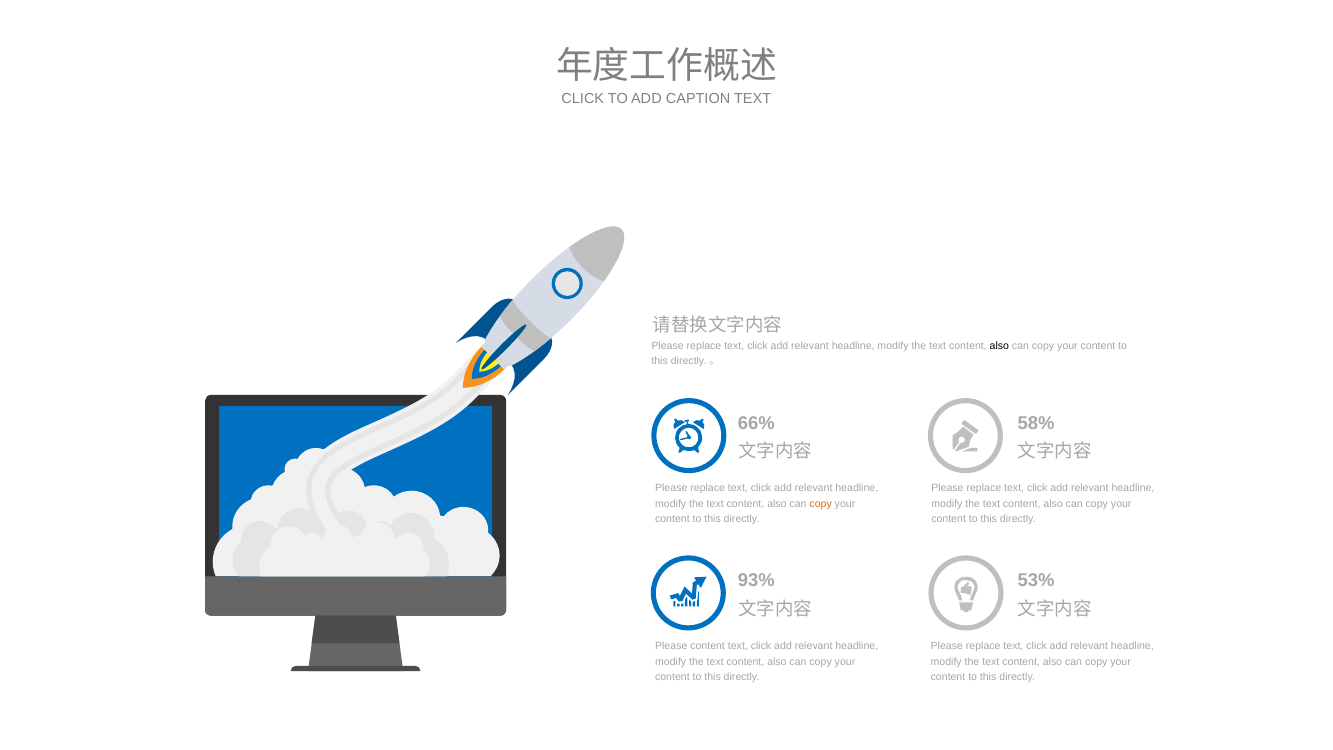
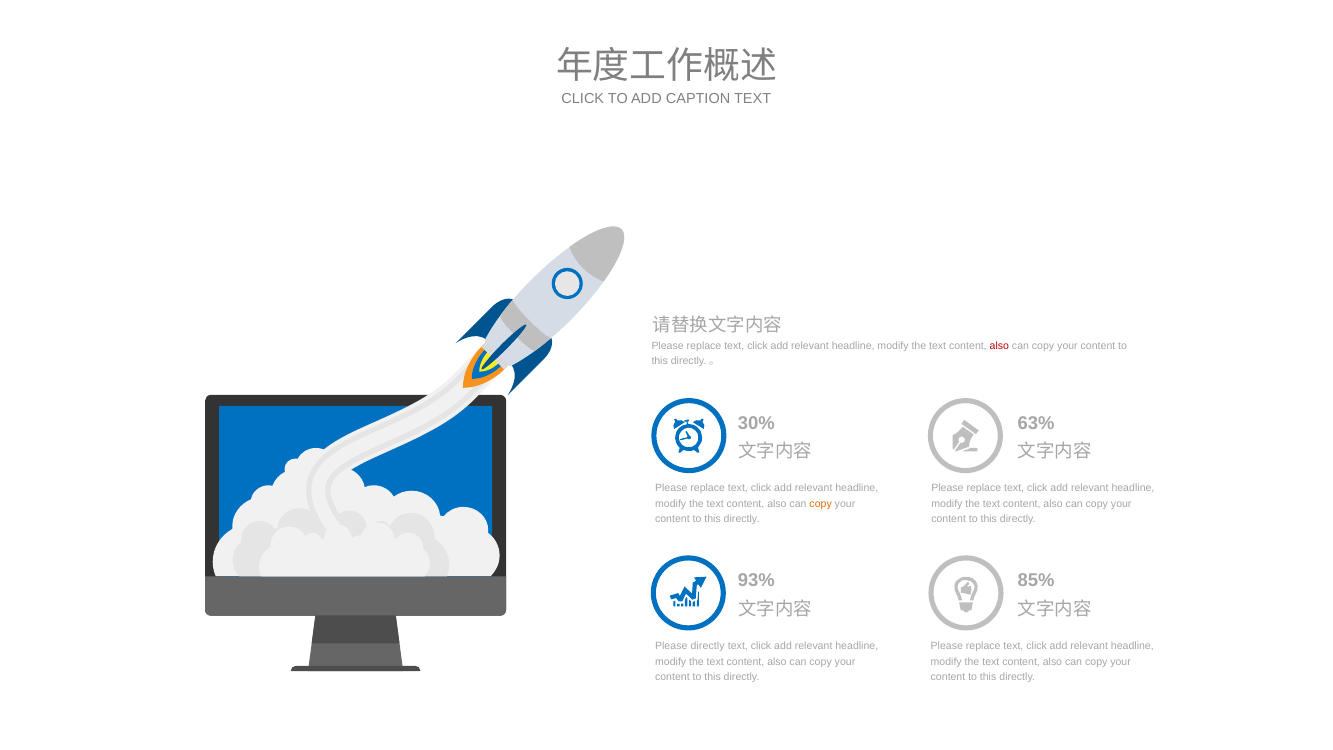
also at (999, 346) colour: black -> red
66%: 66% -> 30%
58%: 58% -> 63%
53%: 53% -> 85%
Please content: content -> directly
